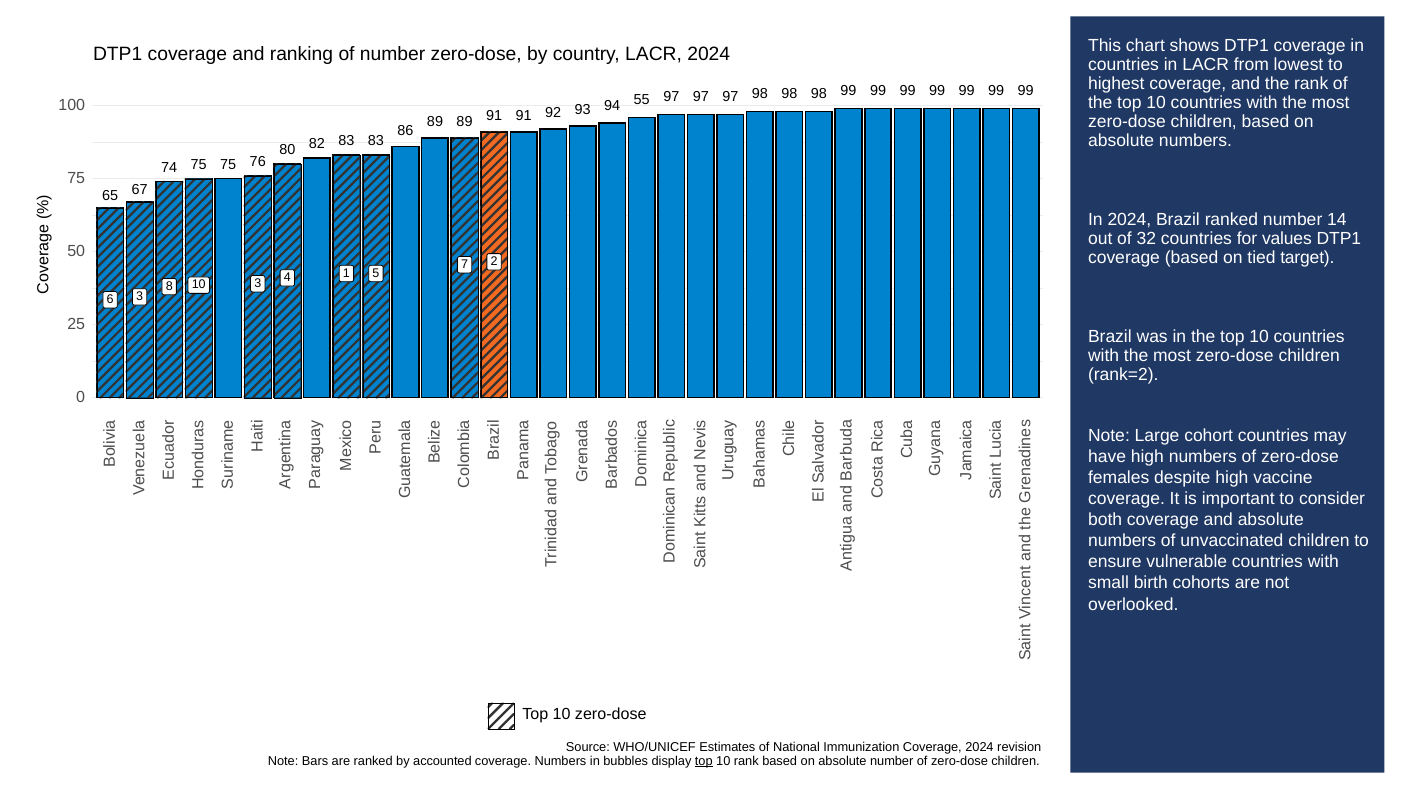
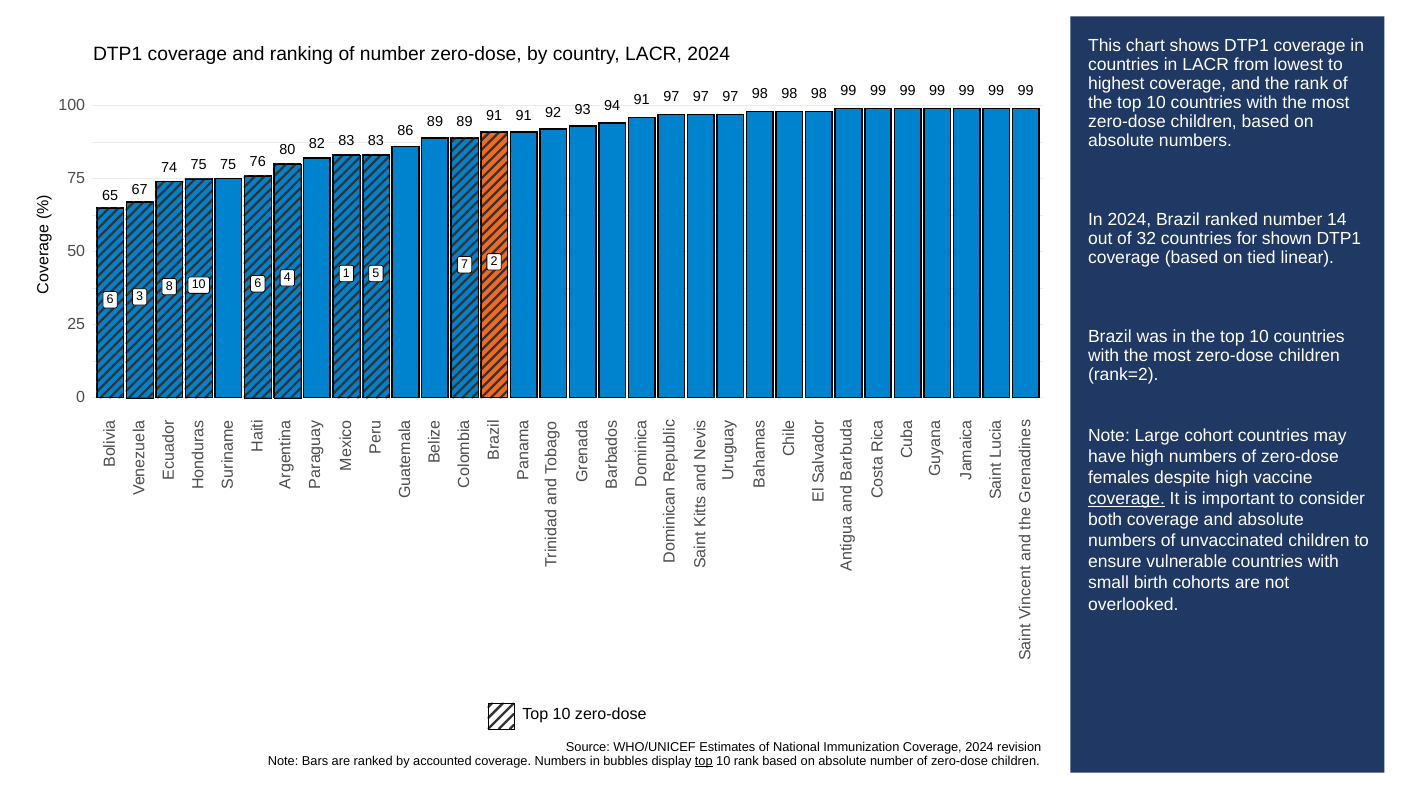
94 55: 55 -> 91
values: values -> shown
target: target -> linear
10 3: 3 -> 6
coverage at (1127, 499) underline: none -> present
